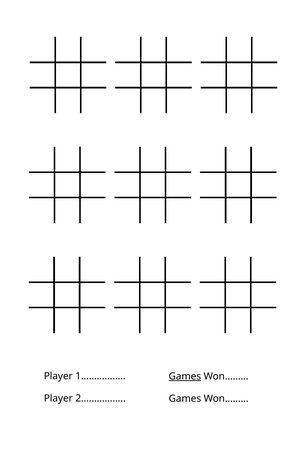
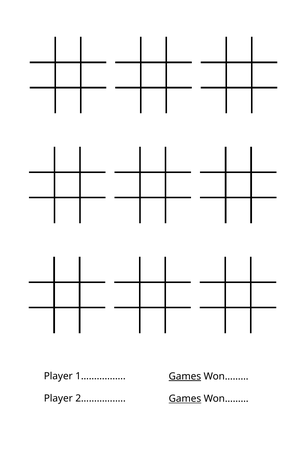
Games at (185, 399) underline: none -> present
